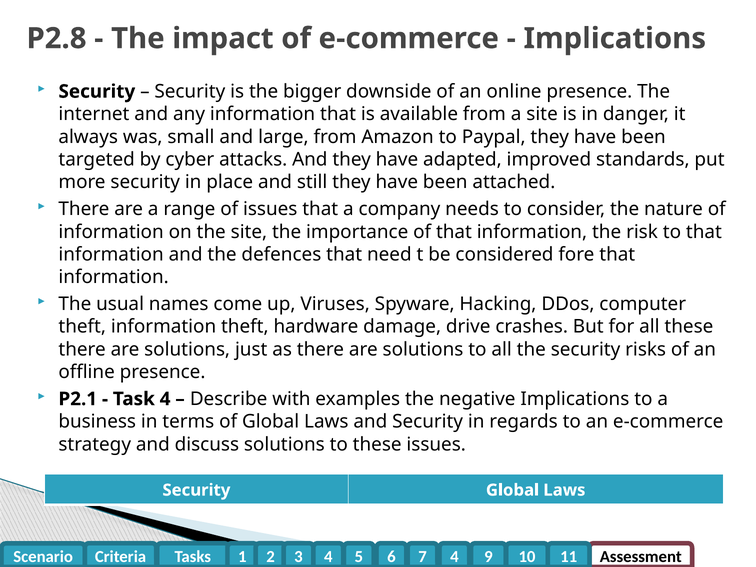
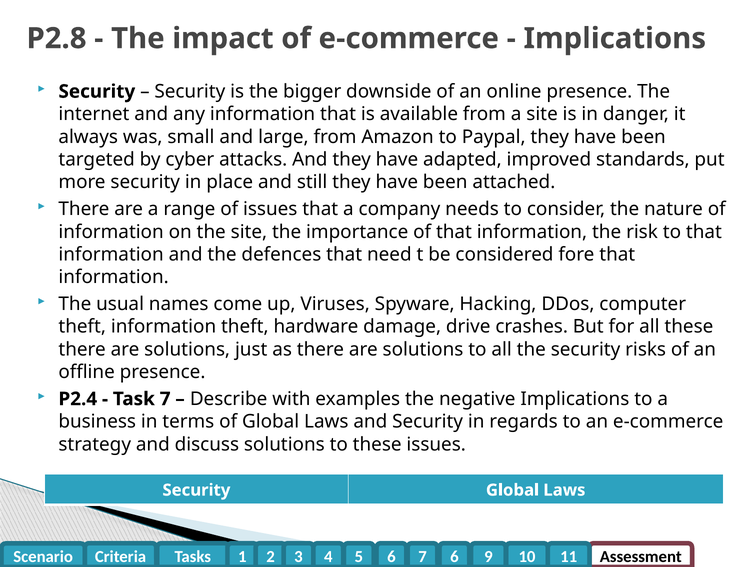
P2.1: P2.1 -> P2.4
Task 4: 4 -> 7
4 at (454, 557): 4 -> 6
